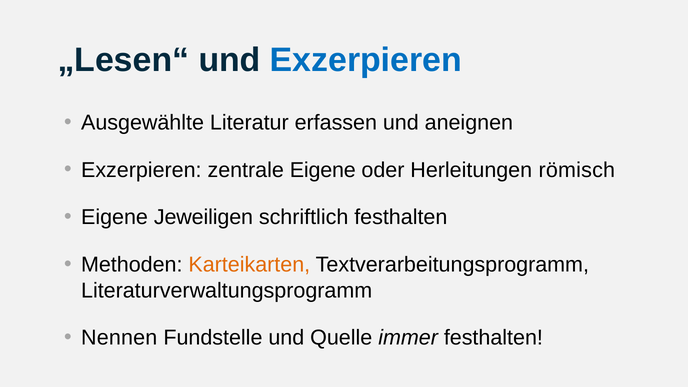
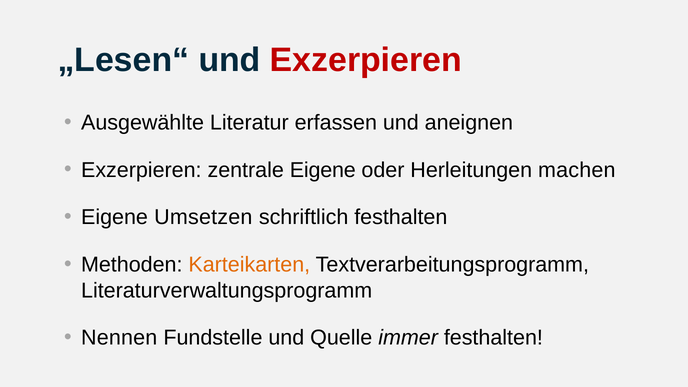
Exzerpieren at (366, 60) colour: blue -> red
römisch: römisch -> machen
Jeweiligen: Jeweiligen -> Umsetzen
